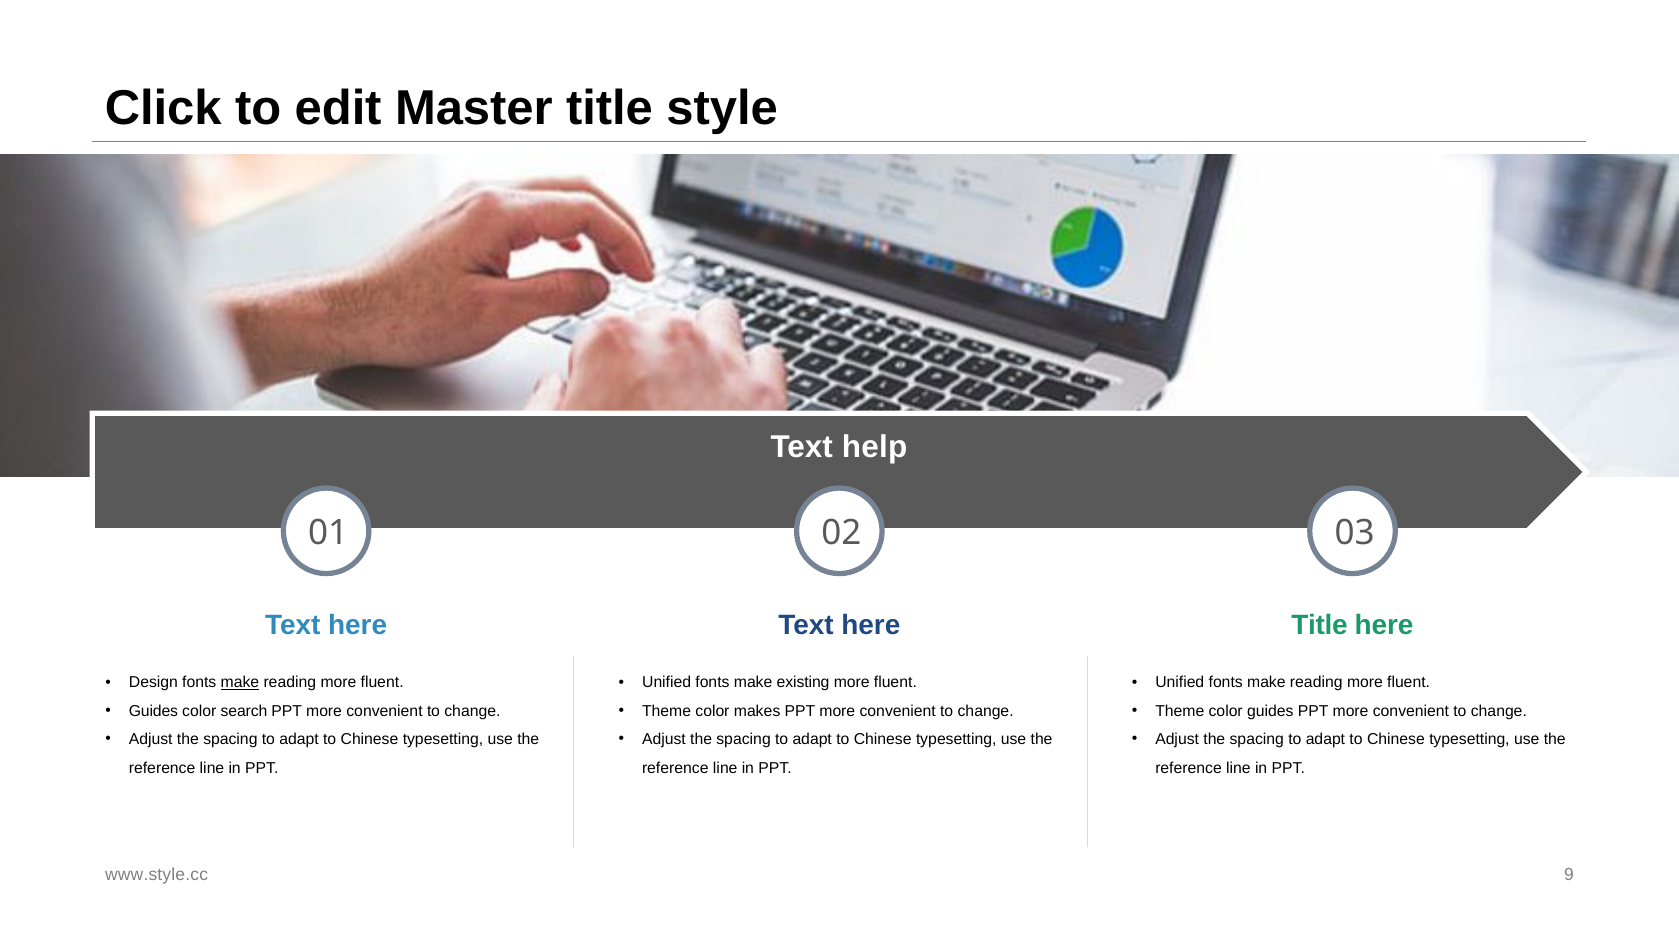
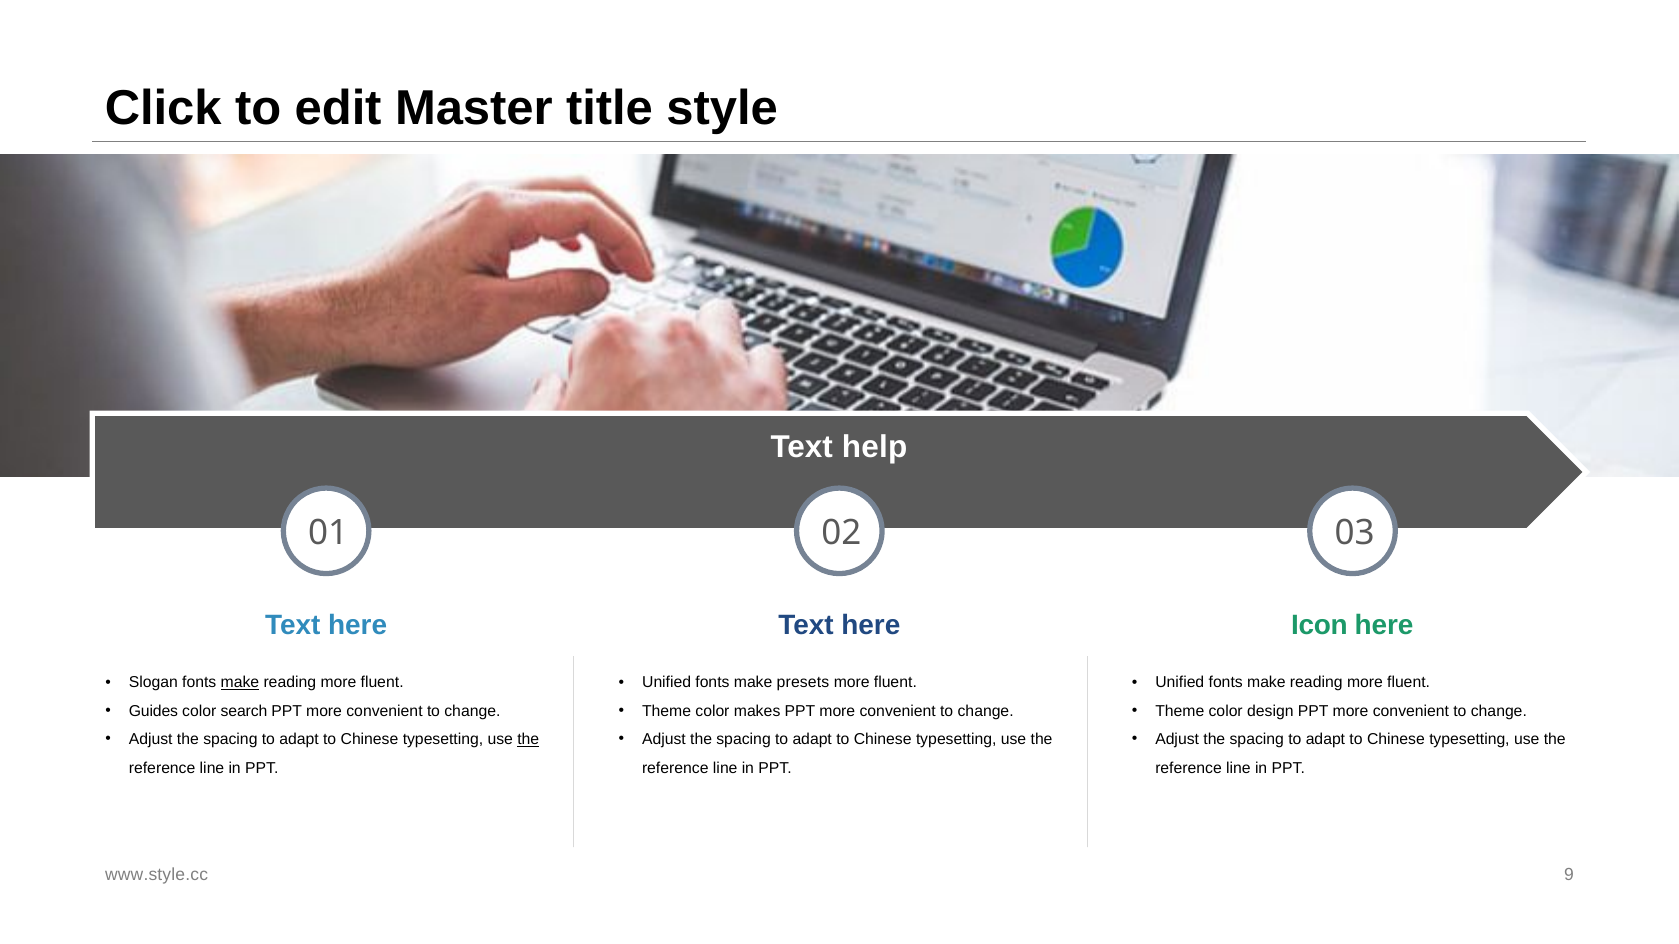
Title at (1319, 626): Title -> Icon
Design: Design -> Slogan
existing: existing -> presets
color guides: guides -> design
the at (528, 740) underline: none -> present
